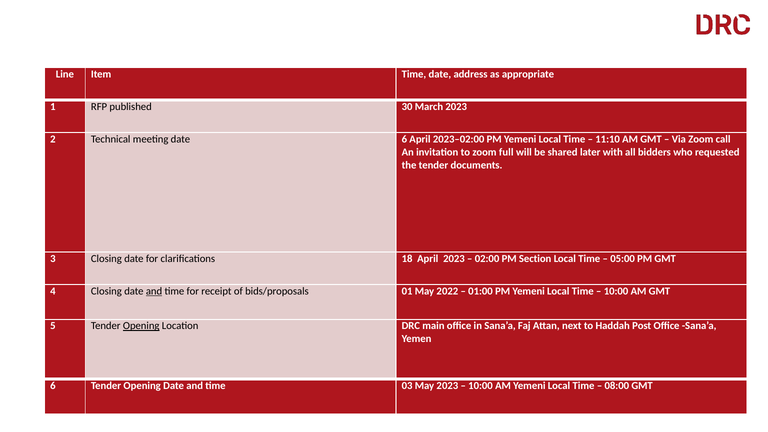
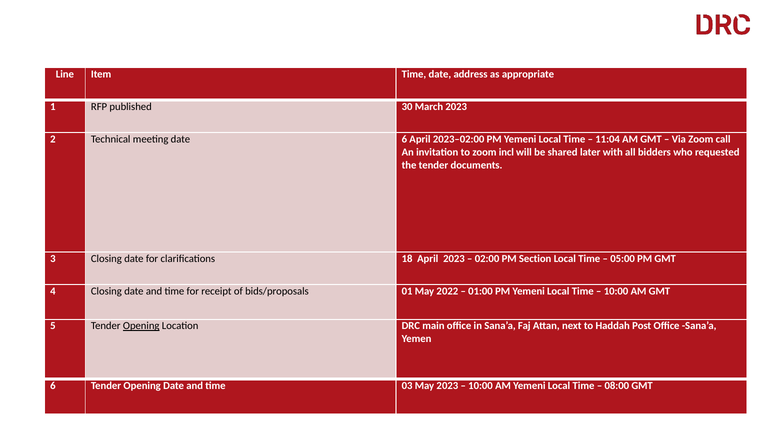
11:10: 11:10 -> 11:04
full: full -> incl
and at (154, 291) underline: present -> none
